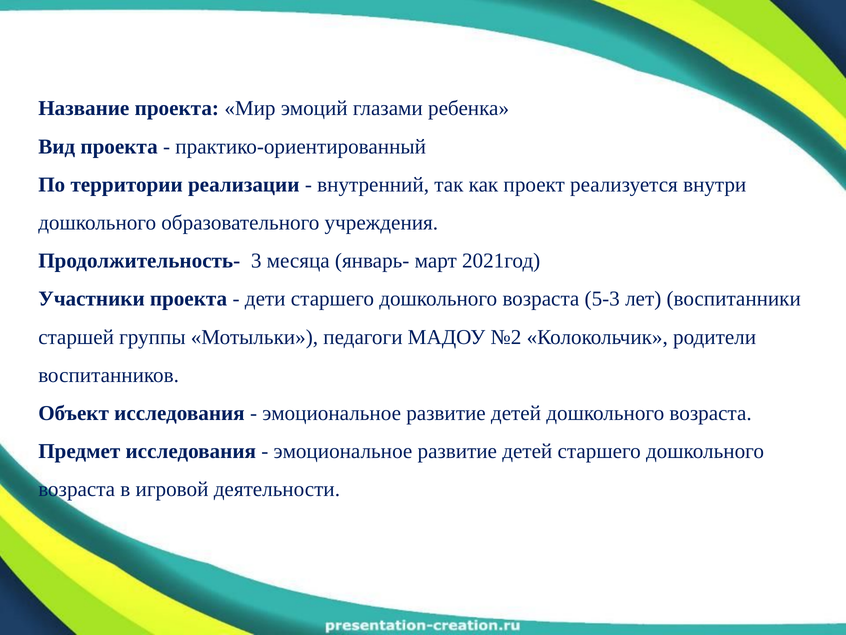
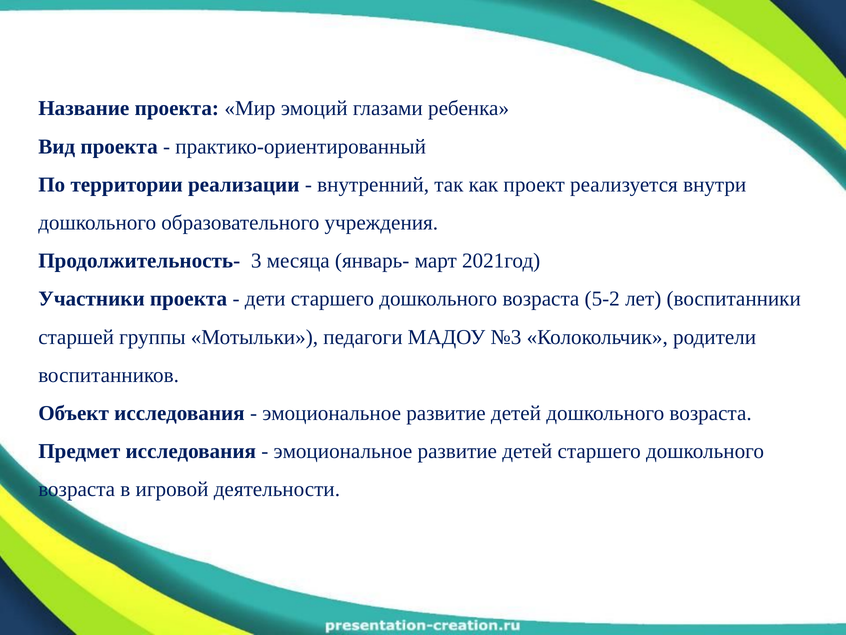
5-3: 5-3 -> 5-2
№2: №2 -> №3
